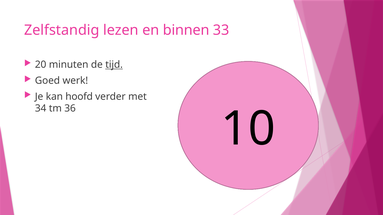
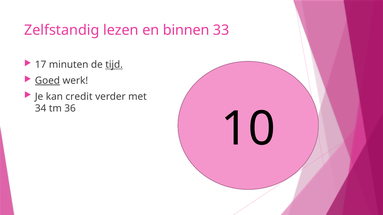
20: 20 -> 17
Goed underline: none -> present
hoofd: hoofd -> credit
